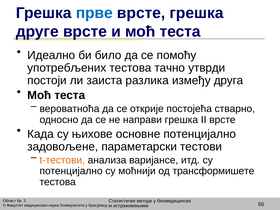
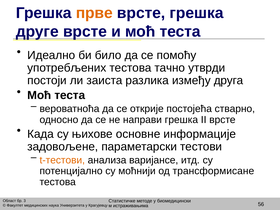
прве colour: blue -> orange
основне потенцијално: потенцијално -> информације
трансформишете: трансформишете -> трансформисане
